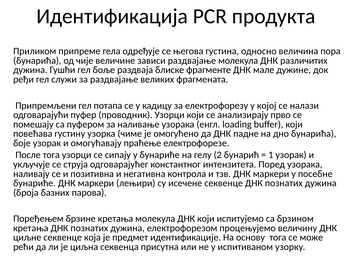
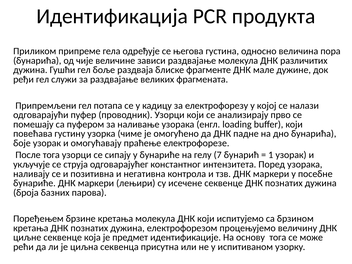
2: 2 -> 7
